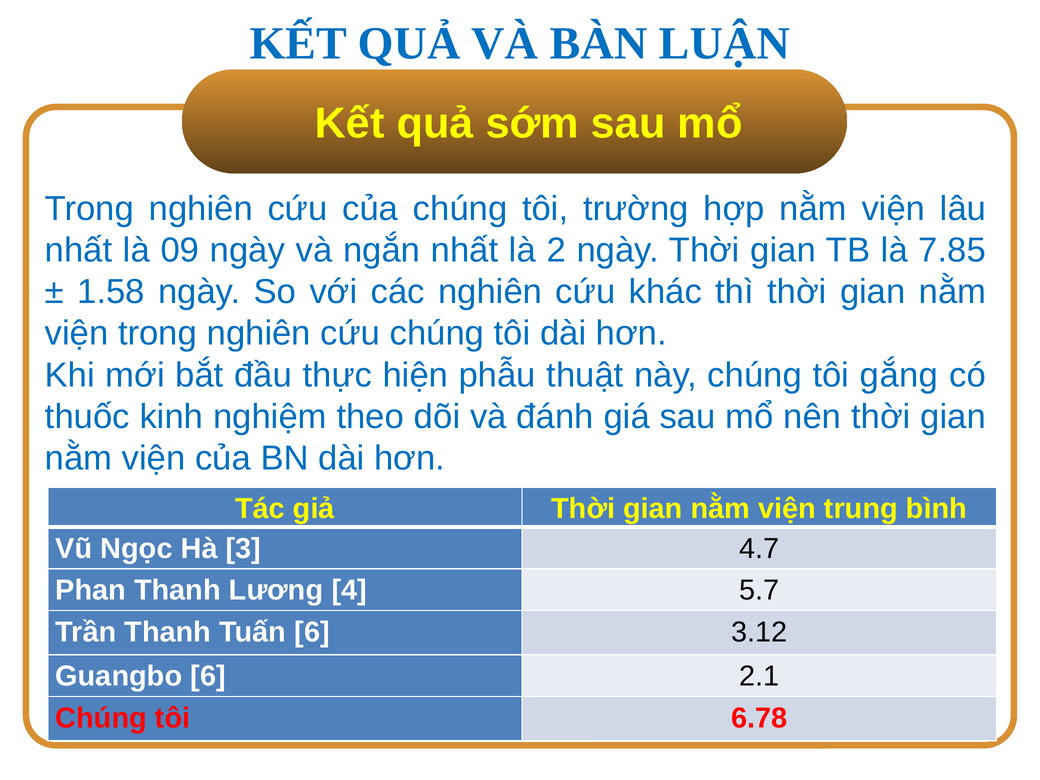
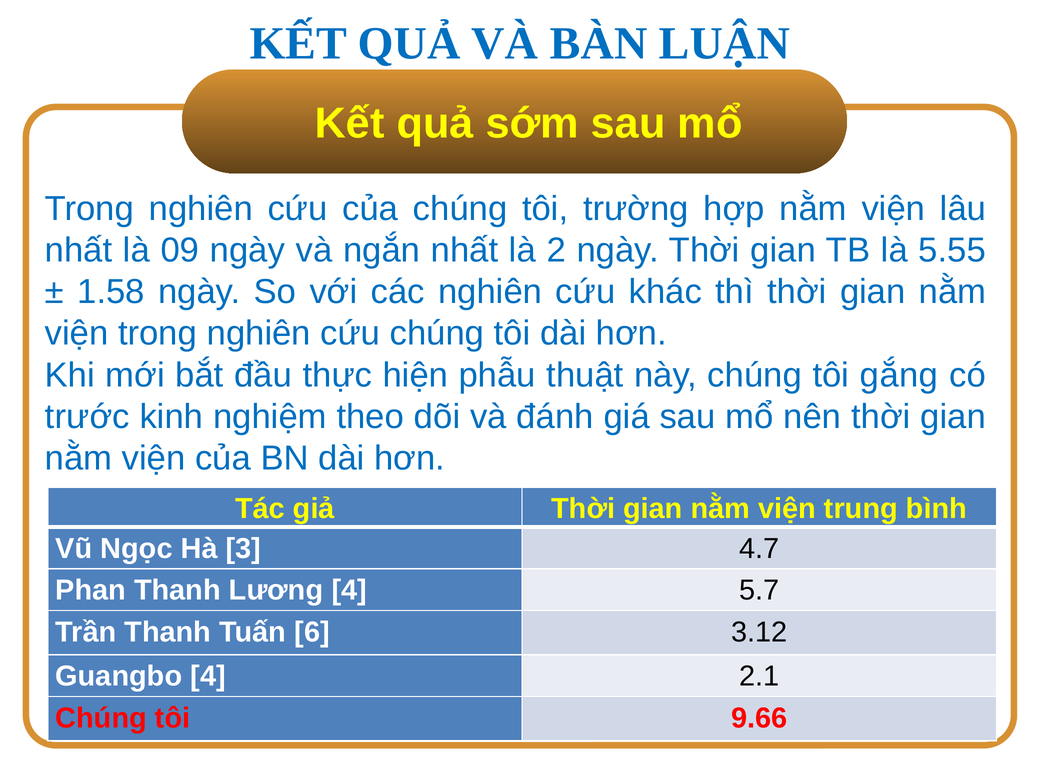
7.85: 7.85 -> 5.55
thuốc: thuốc -> trước
Guangbo 6: 6 -> 4
6.78: 6.78 -> 9.66
